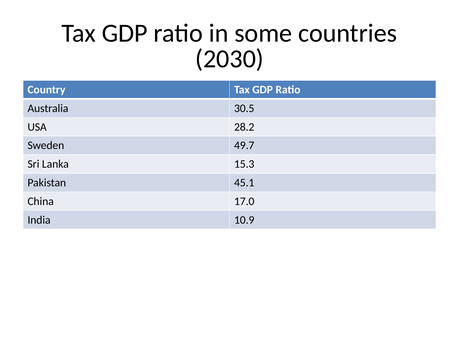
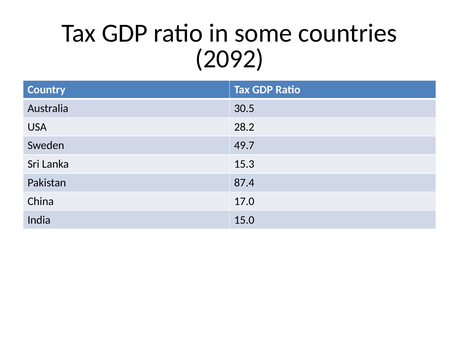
2030: 2030 -> 2092
45.1: 45.1 -> 87.4
10.9: 10.9 -> 15.0
